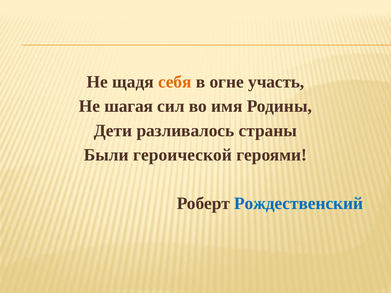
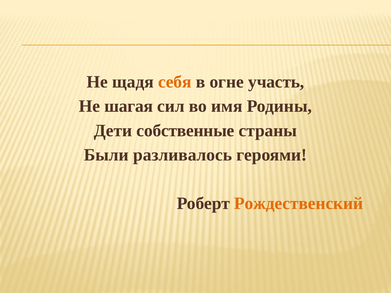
разливалось: разливалось -> собственные
героической: героической -> разливалось
Рождественский colour: blue -> orange
